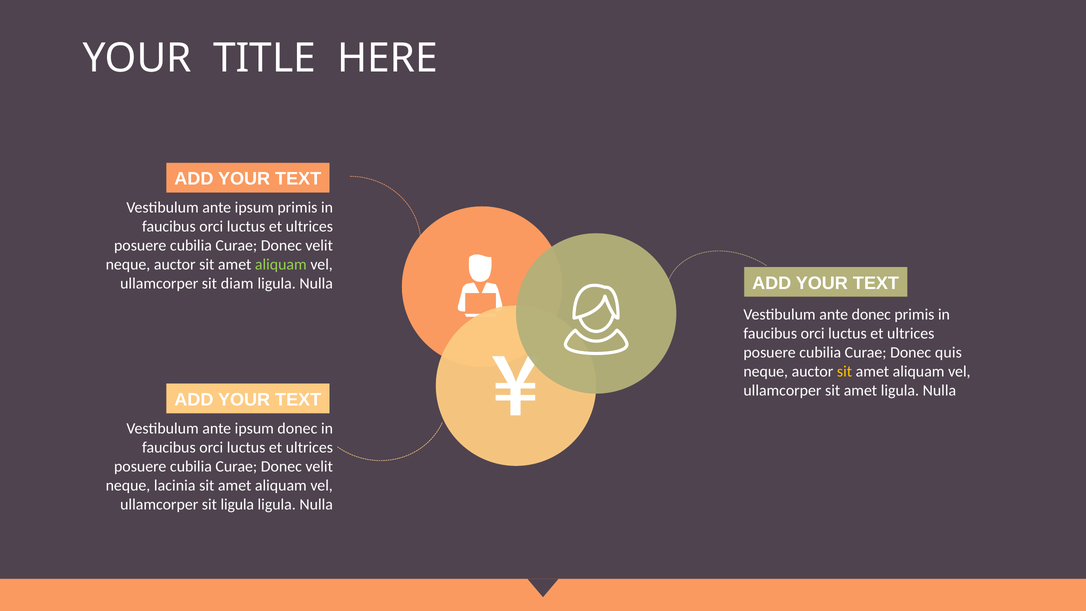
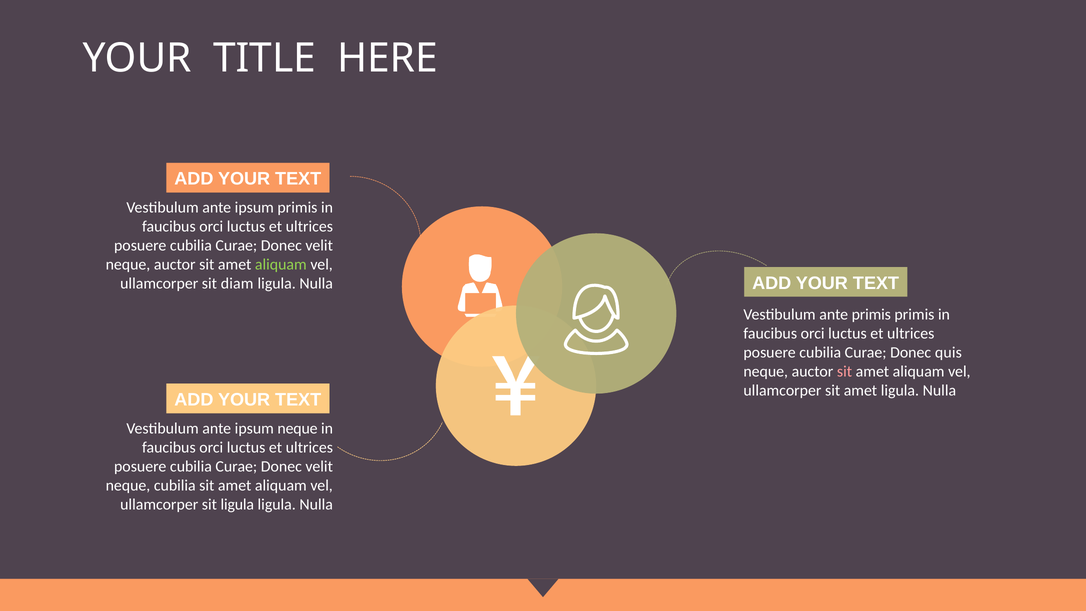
ante donec: donec -> primis
sit at (845, 372) colour: yellow -> pink
ipsum donec: donec -> neque
neque lacinia: lacinia -> cubilia
